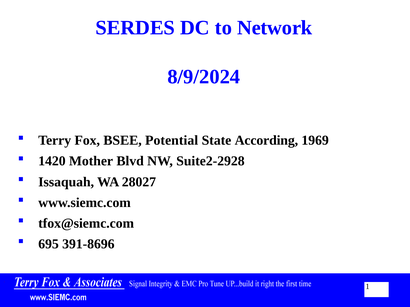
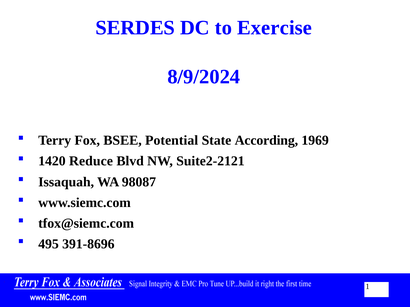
Network: Network -> Exercise
Mother: Mother -> Reduce
Suite2-2928: Suite2-2928 -> Suite2-2121
28027: 28027 -> 98087
695: 695 -> 495
